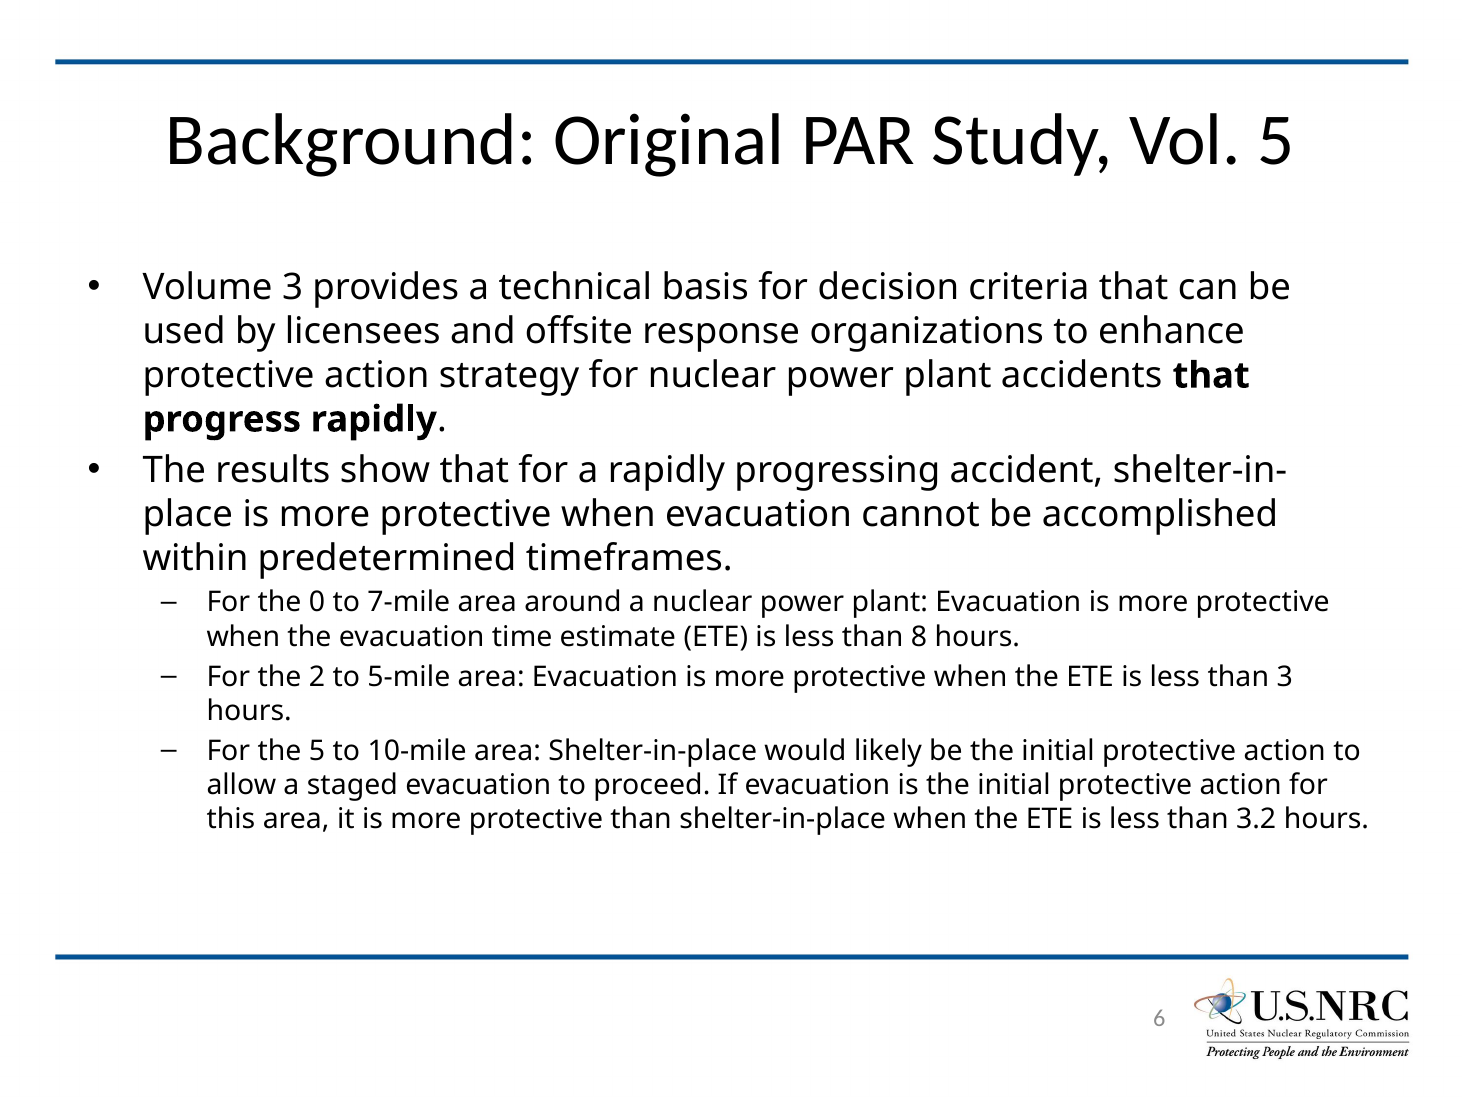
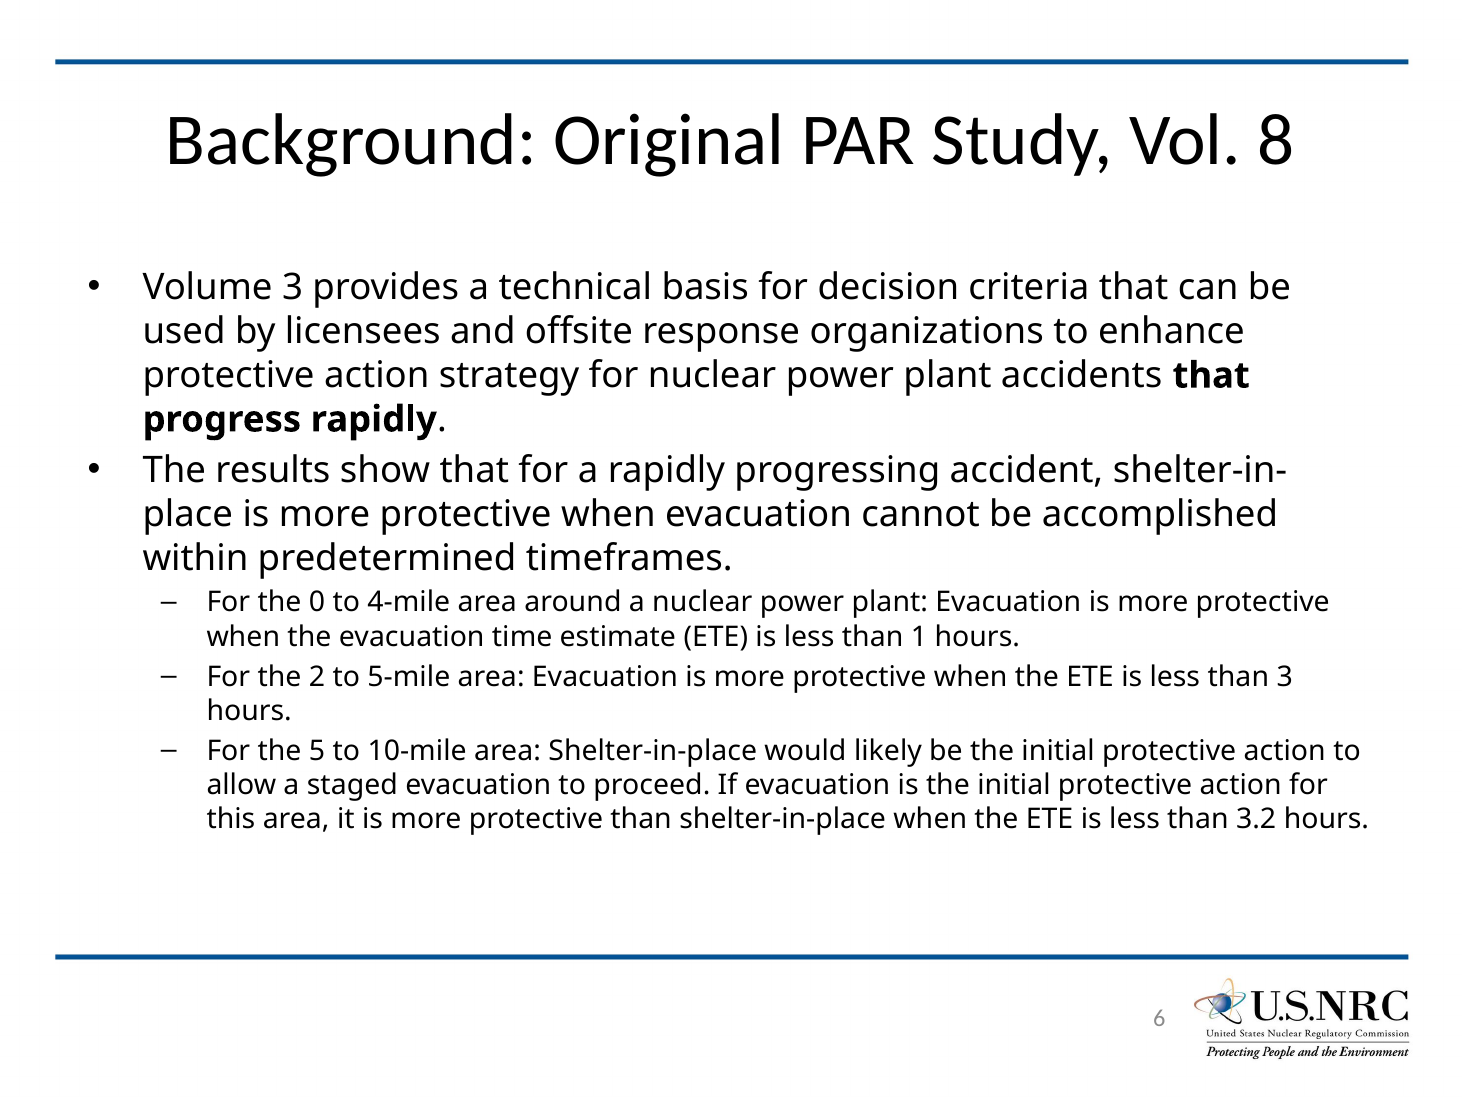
Vol 5: 5 -> 8
7-mile: 7-mile -> 4-mile
8: 8 -> 1
